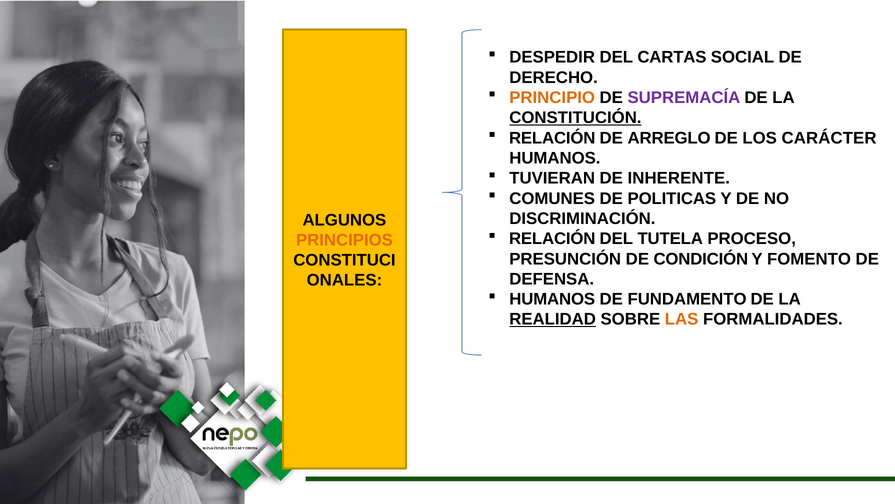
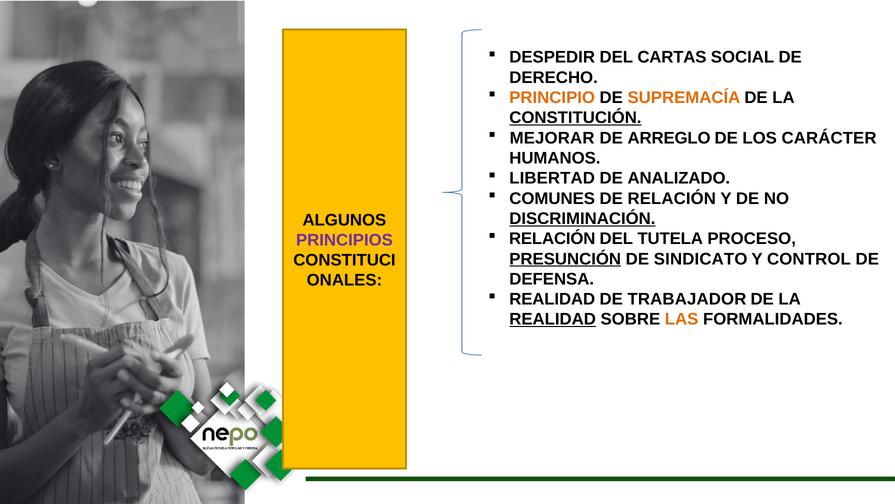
SUPREMACÍA colour: purple -> orange
RELACIÓN at (552, 138): RELACIÓN -> MEJORAR
TUVIERAN: TUVIERAN -> LIBERTAD
INHERENTE: INHERENTE -> ANALIZADO
DE POLITICAS: POLITICAS -> RELACIÓN
DISCRIMINACIÓN underline: none -> present
PRINCIPIOS colour: orange -> purple
PRESUNCIÓN underline: none -> present
CONDICIÓN: CONDICIÓN -> SINDICATO
FOMENTO: FOMENTO -> CONTROL
HUMANOS at (552, 299): HUMANOS -> REALIDAD
FUNDAMENTO: FUNDAMENTO -> TRABAJADOR
